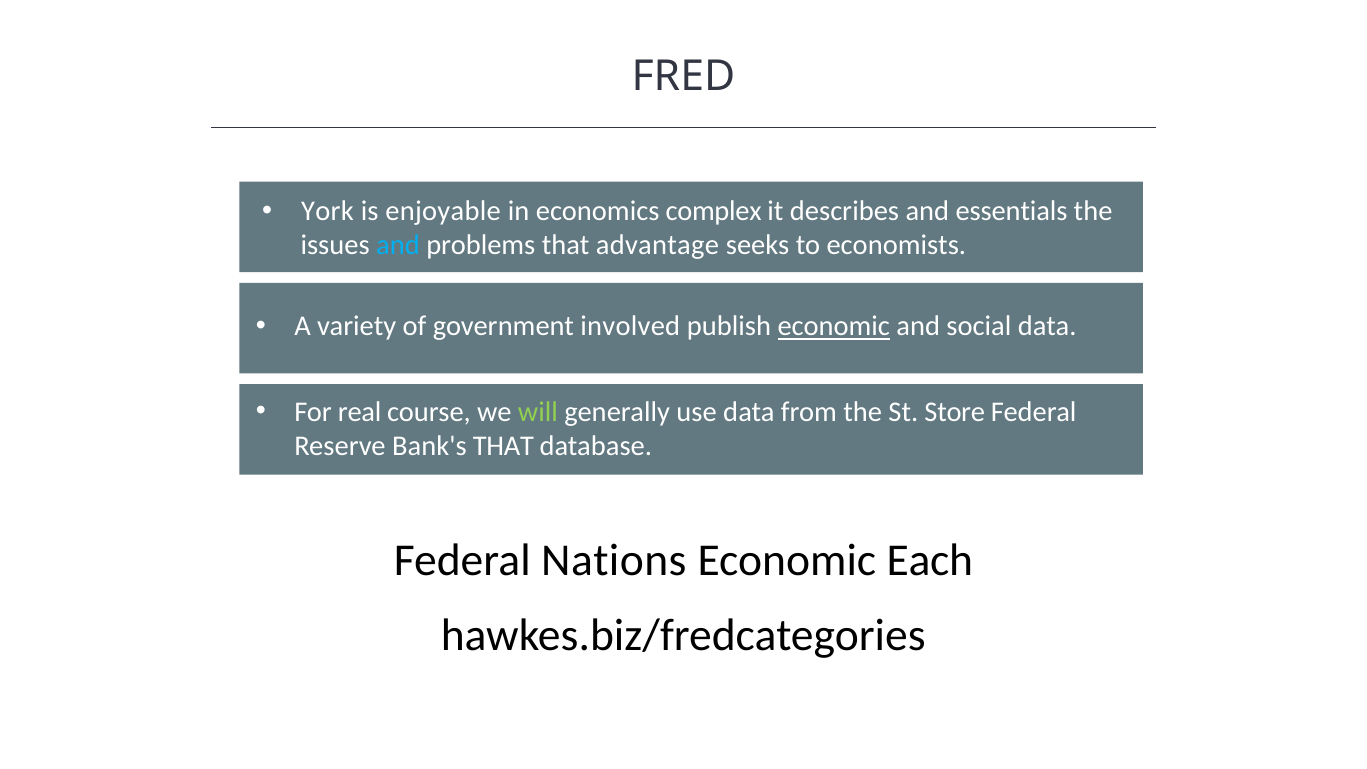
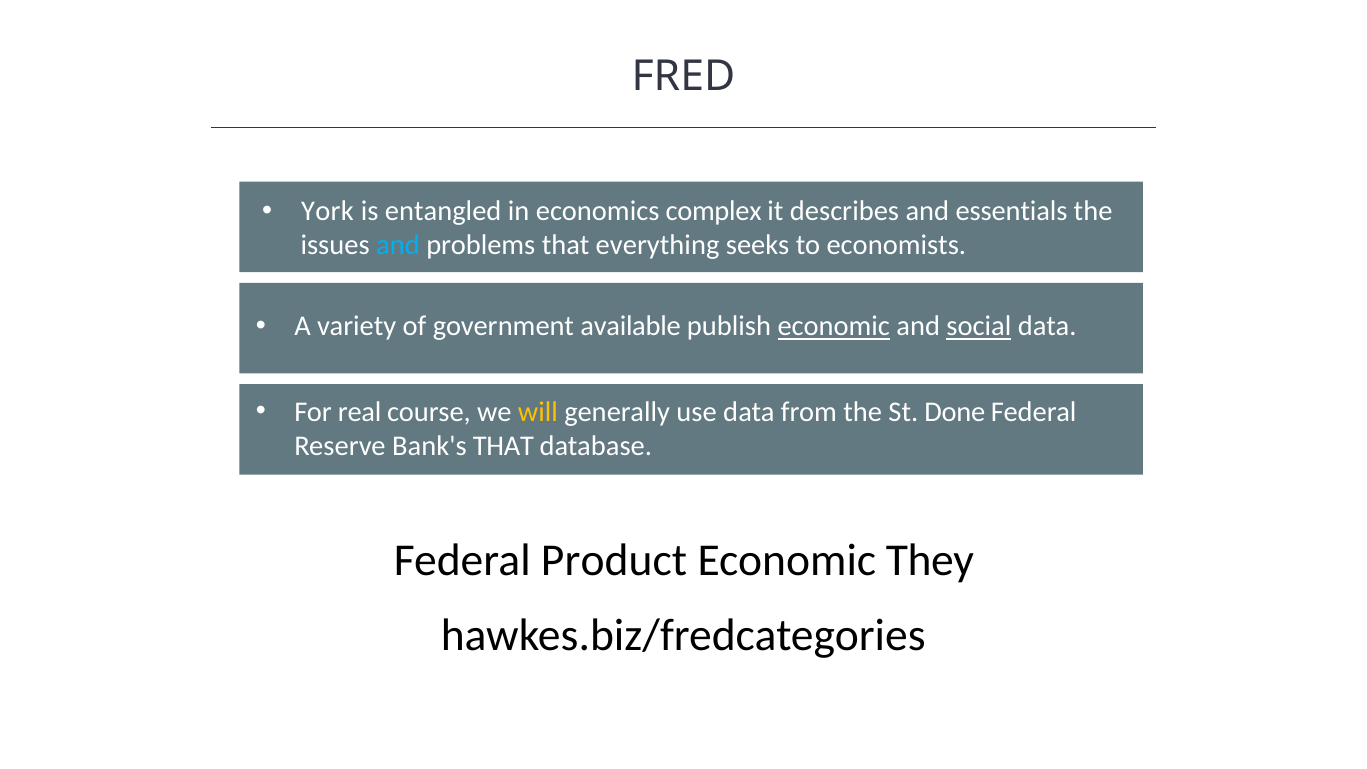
enjoyable: enjoyable -> entangled
advantage: advantage -> everything
involved: involved -> available
social underline: none -> present
will colour: light green -> yellow
Store: Store -> Done
Nations: Nations -> Product
Each: Each -> They
